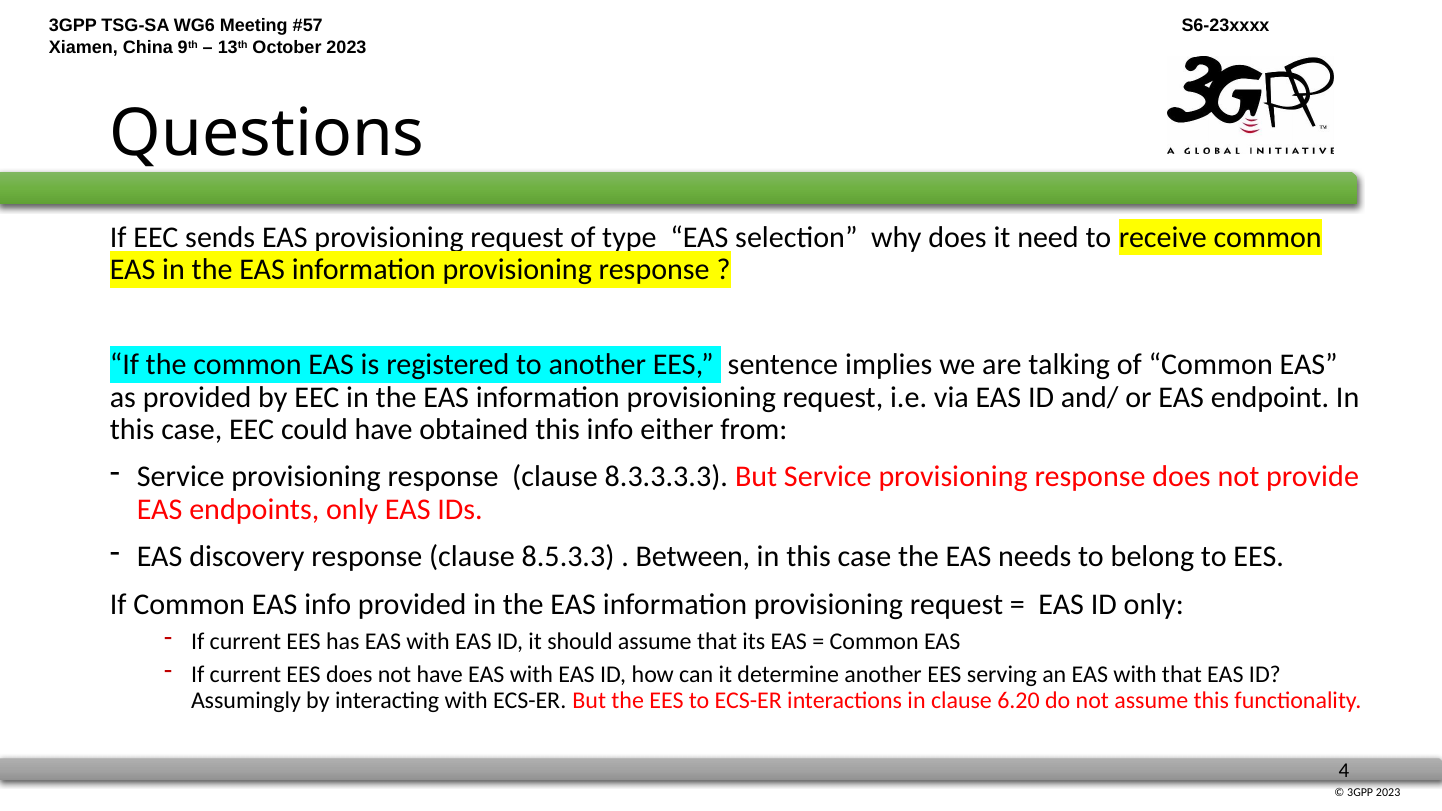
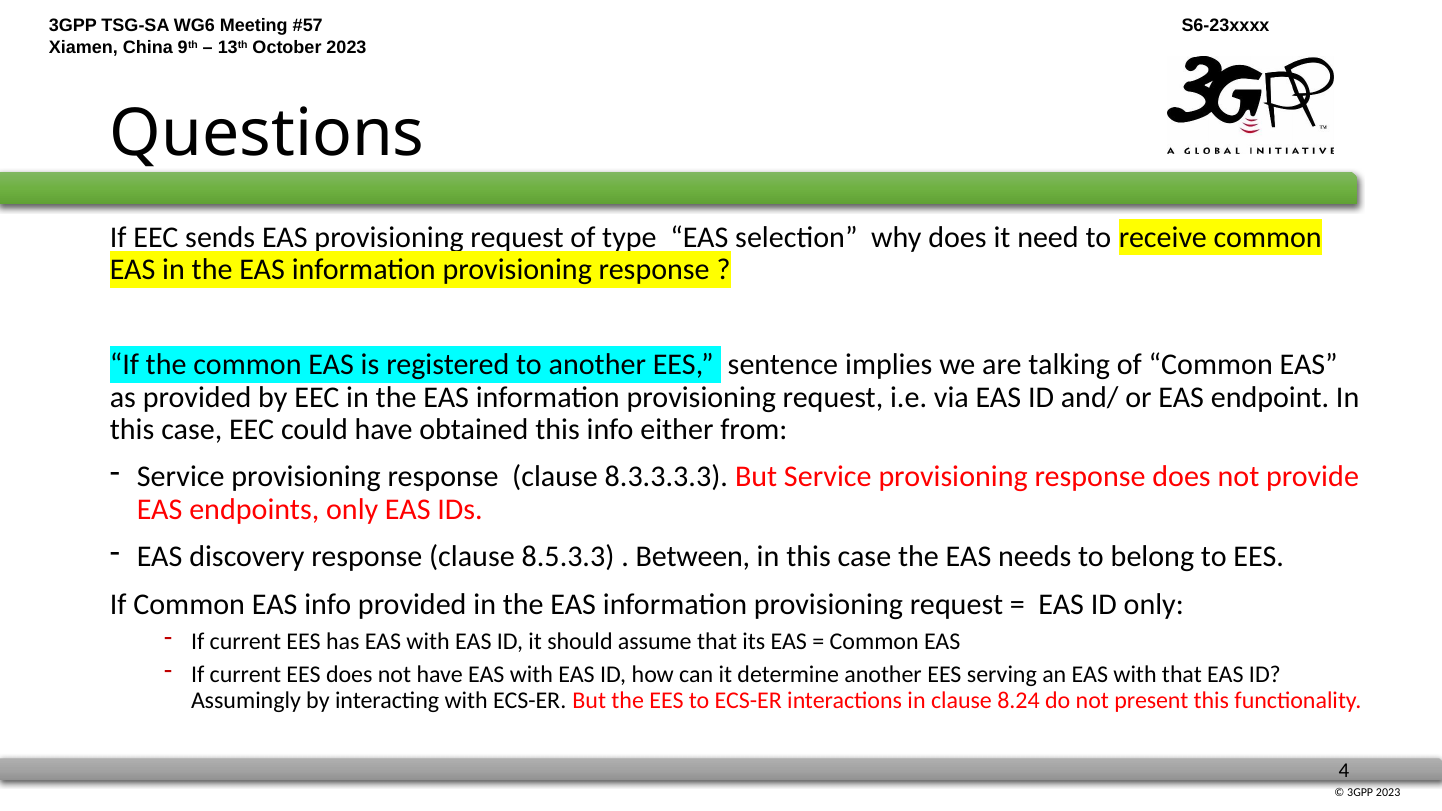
6.20: 6.20 -> 8.24
not assume: assume -> present
